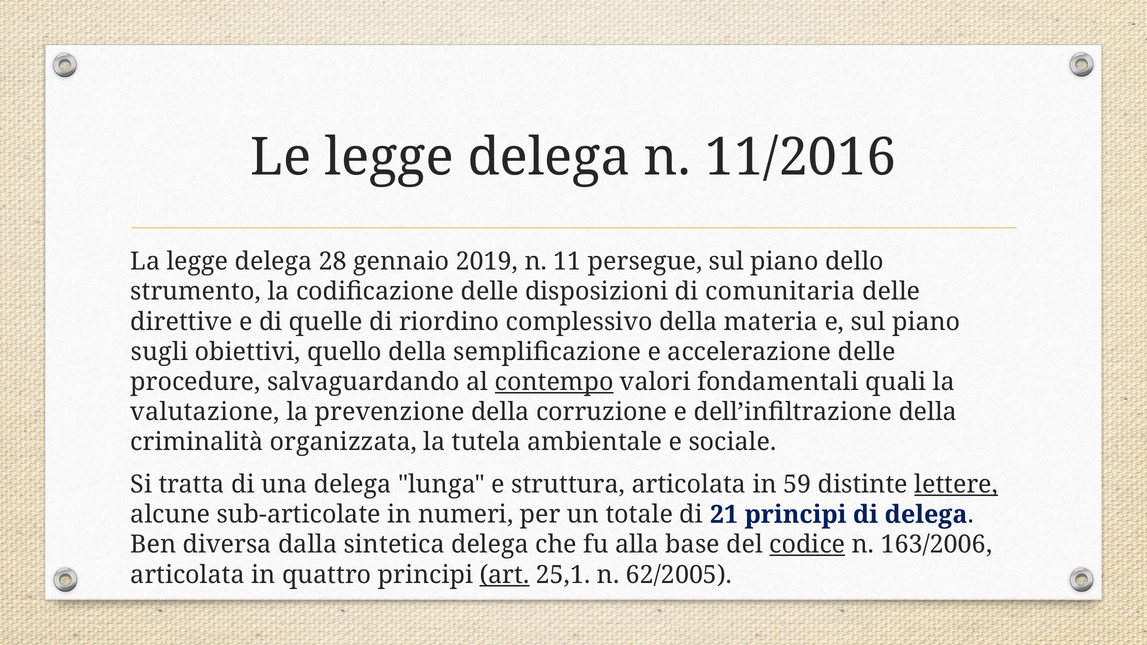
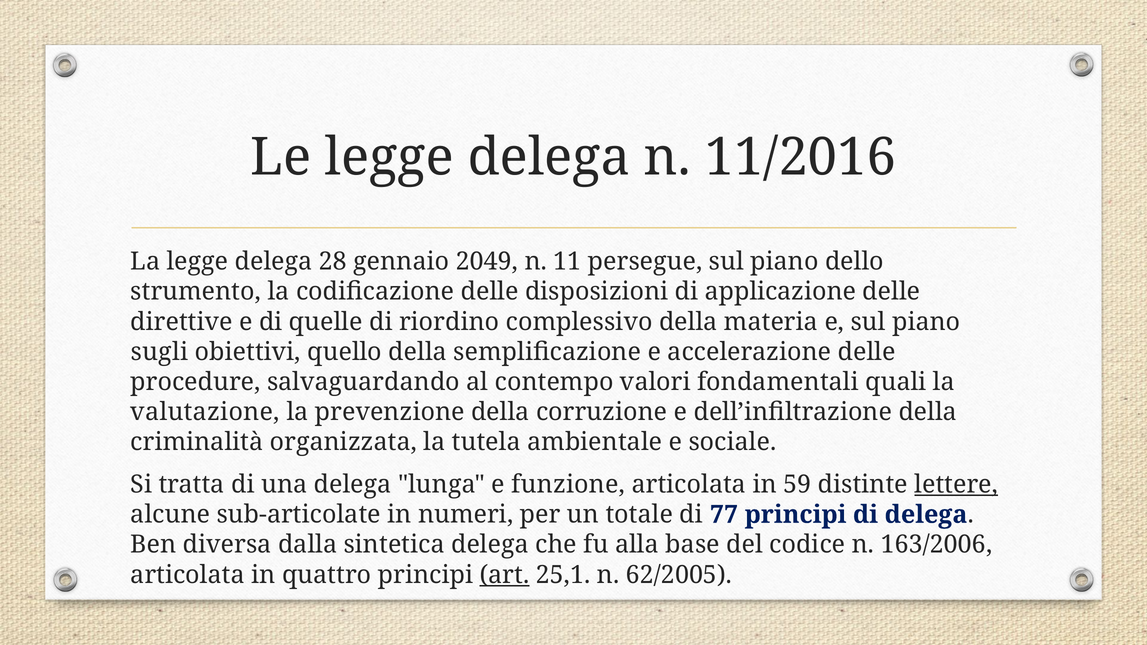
2019: 2019 -> 2049
comunitaria: comunitaria -> applicazione
contempo underline: present -> none
struttura: struttura -> funzione
21: 21 -> 77
codice underline: present -> none
